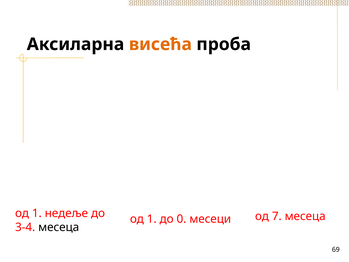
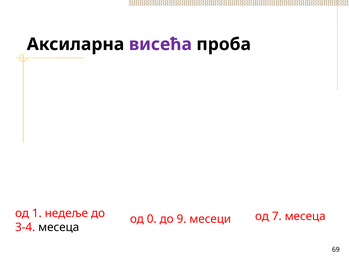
висећа colour: orange -> purple
1 at (152, 219): 1 -> 0
0: 0 -> 9
